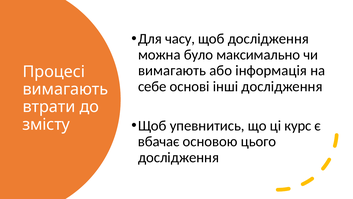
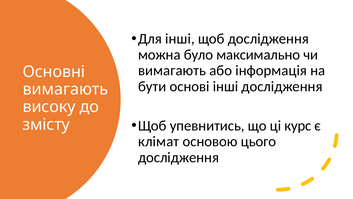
Для часу: часу -> інші
Процесі: Процесі -> Основні
себе: себе -> бути
втрати: втрати -> високу
вбачає: вбачає -> клімат
